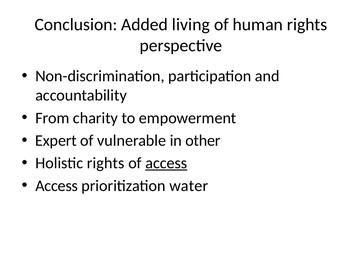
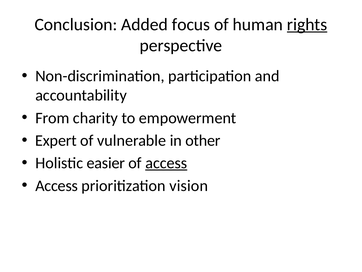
living: living -> focus
rights at (307, 24) underline: none -> present
Holistic rights: rights -> easier
water: water -> vision
